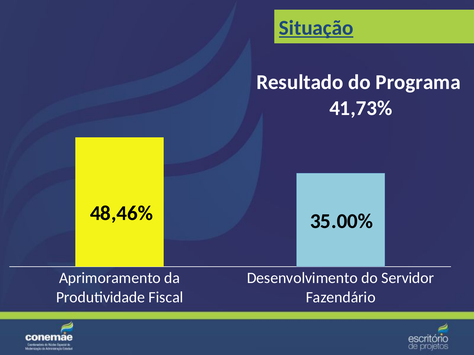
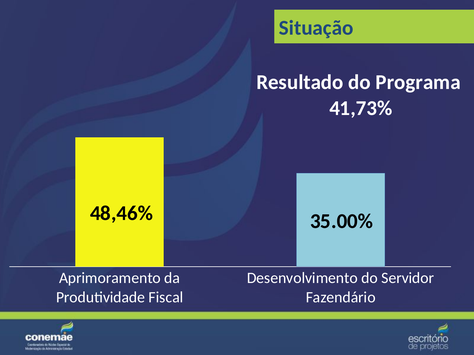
Situação underline: present -> none
